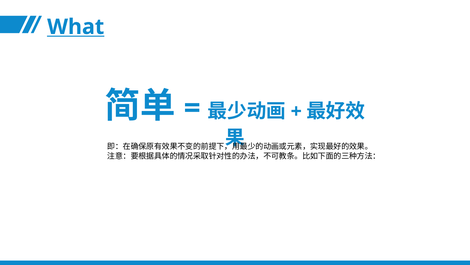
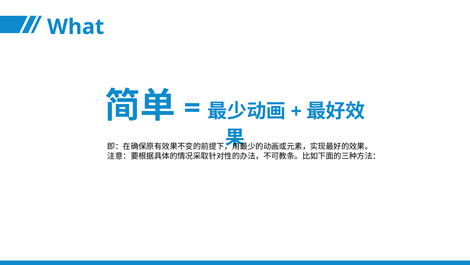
What underline: present -> none
